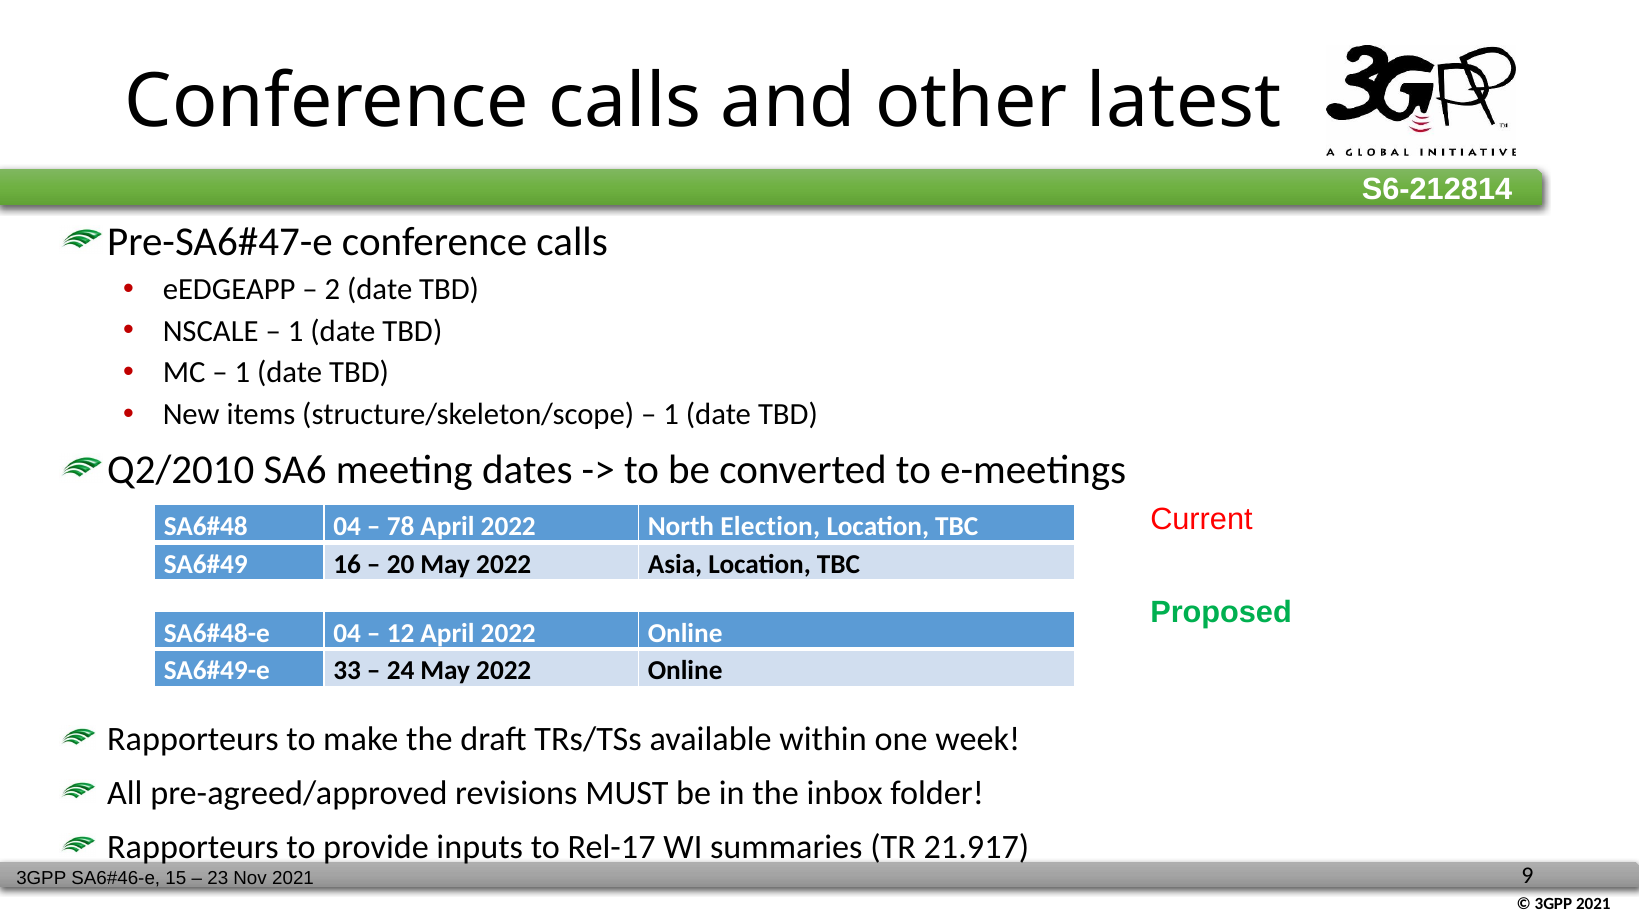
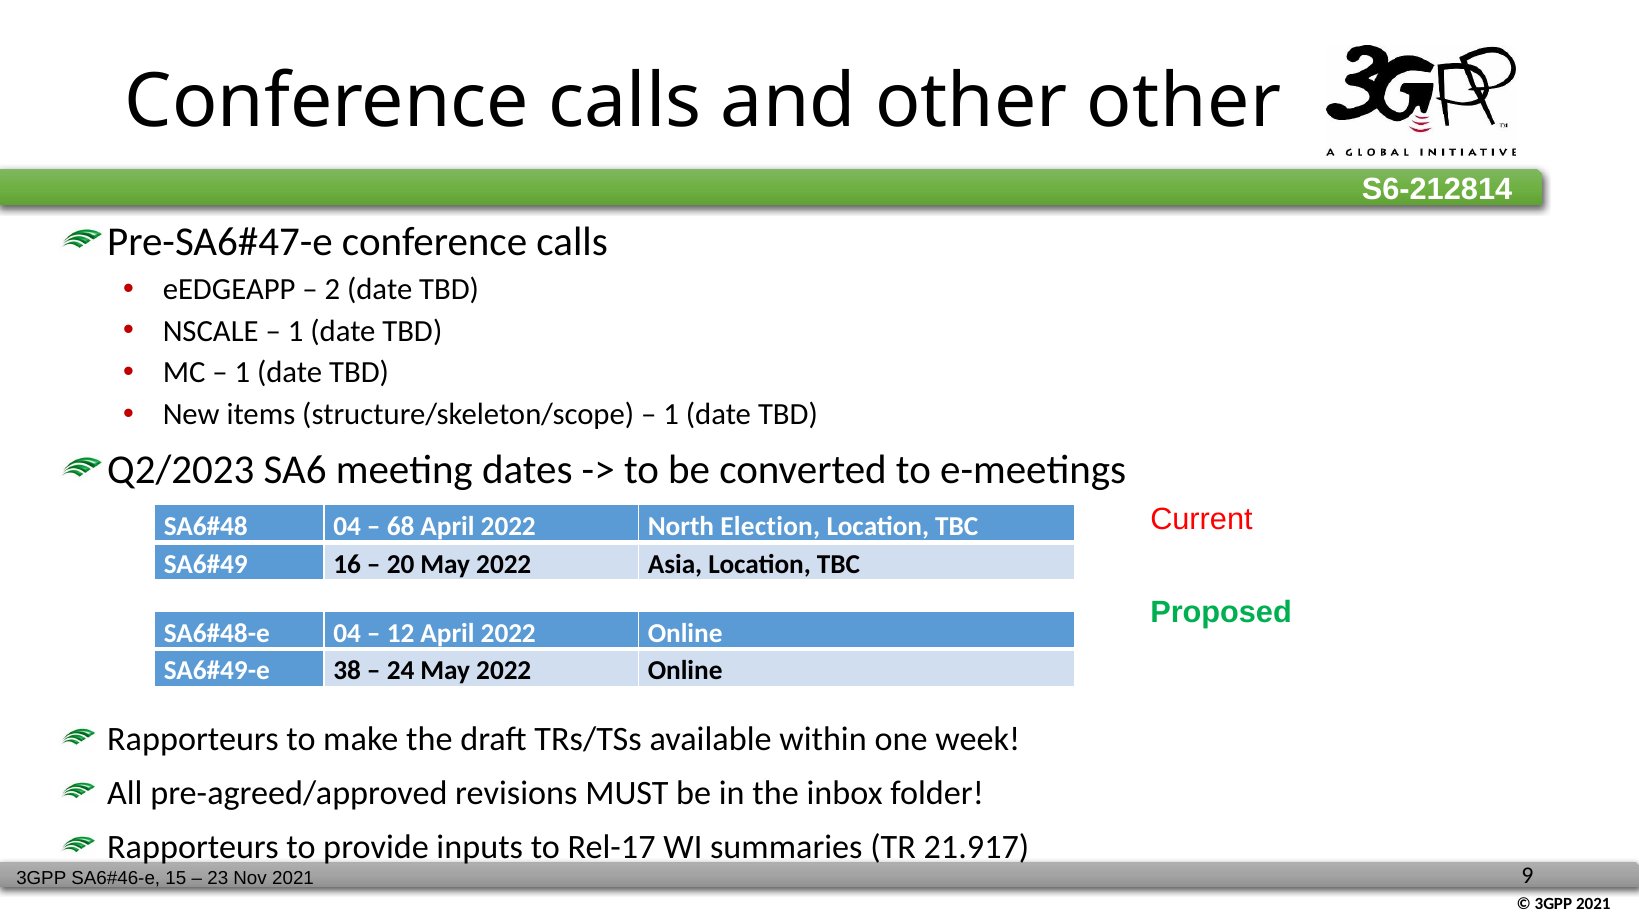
other latest: latest -> other
Q2/2010: Q2/2010 -> Q2/2023
78: 78 -> 68
33: 33 -> 38
